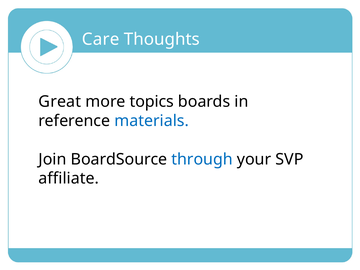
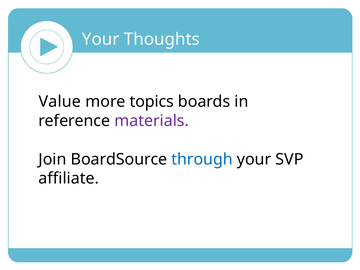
Care at (101, 39): Care -> Your
Great: Great -> Value
materials colour: blue -> purple
